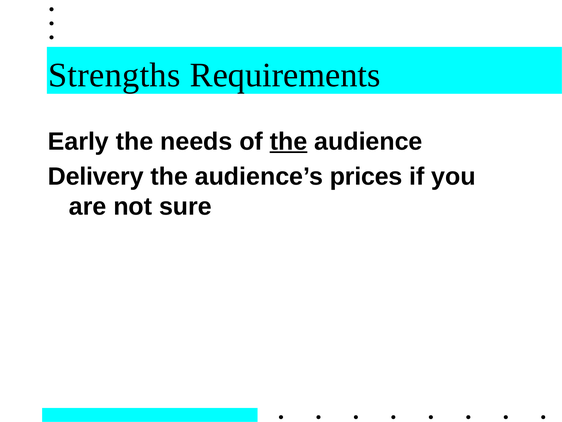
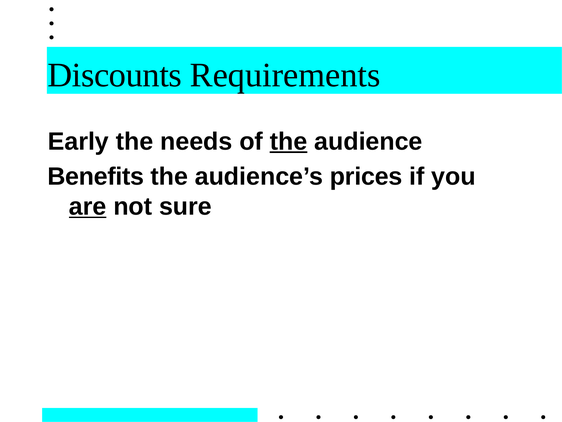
Strengths: Strengths -> Discounts
Delivery: Delivery -> Benefits
are underline: none -> present
